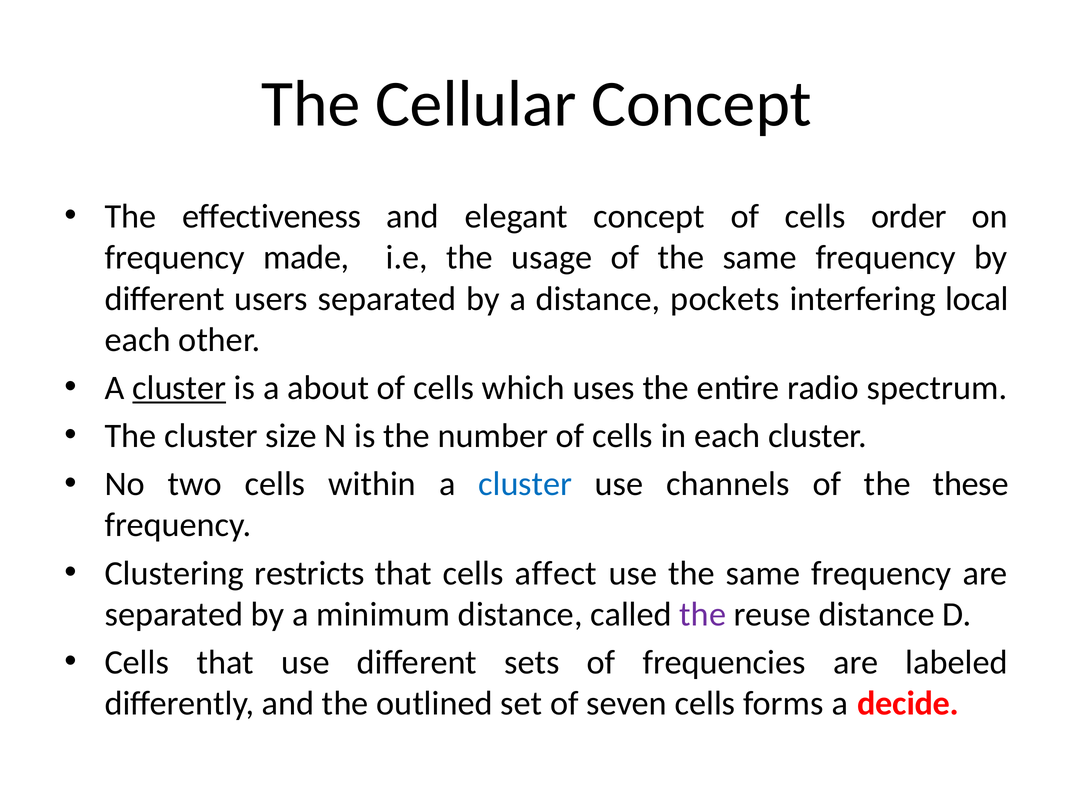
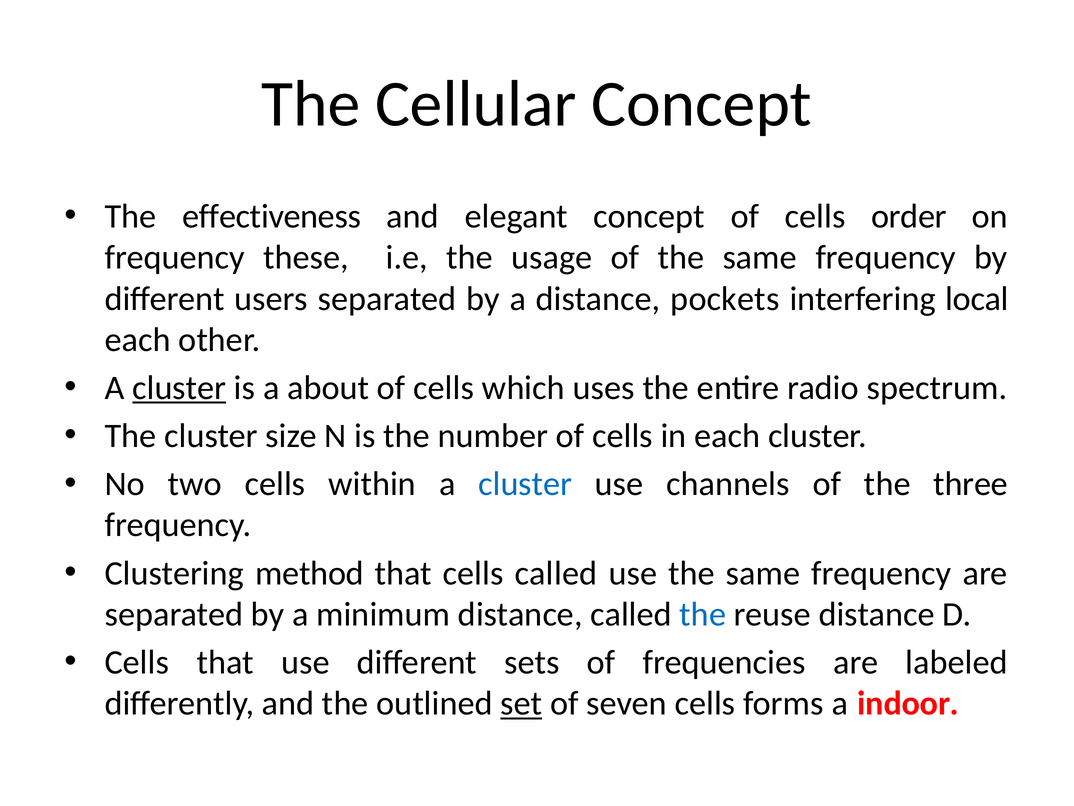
made: made -> these
these: these -> three
restricts: restricts -> method
cells affect: affect -> called
the at (703, 614) colour: purple -> blue
set underline: none -> present
decide: decide -> indoor
